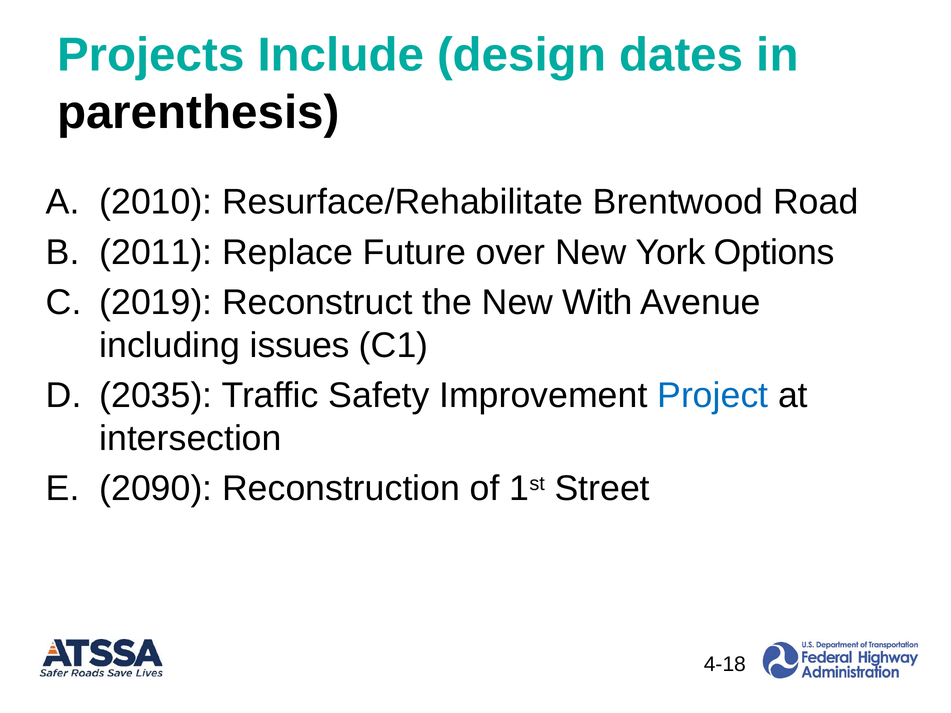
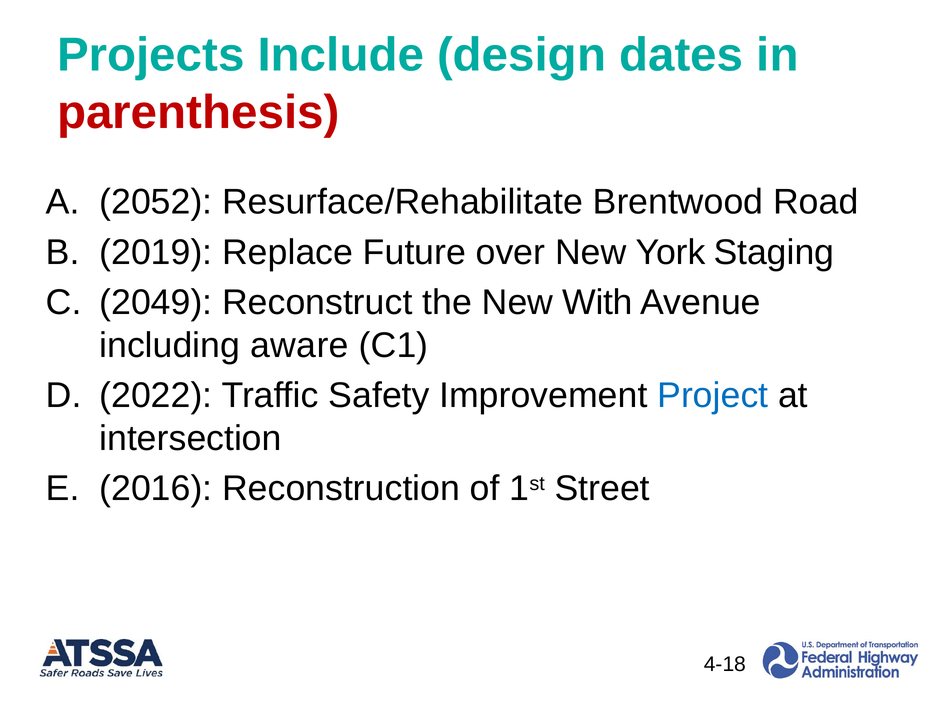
parenthesis colour: black -> red
2010: 2010 -> 2052
2011: 2011 -> 2019
Options: Options -> Staging
2019: 2019 -> 2049
issues: issues -> aware
2035: 2035 -> 2022
2090: 2090 -> 2016
